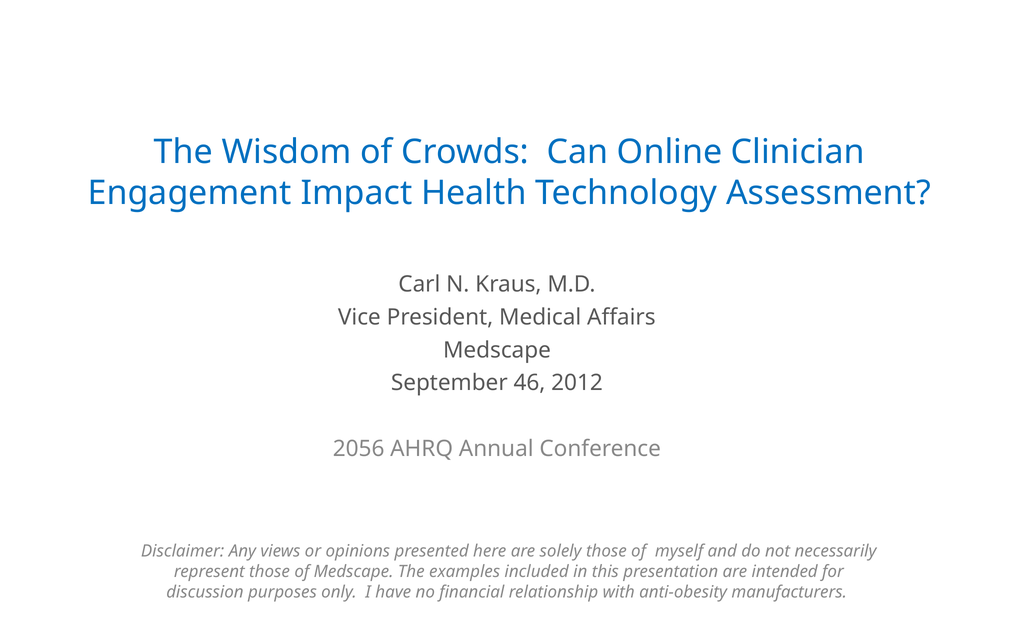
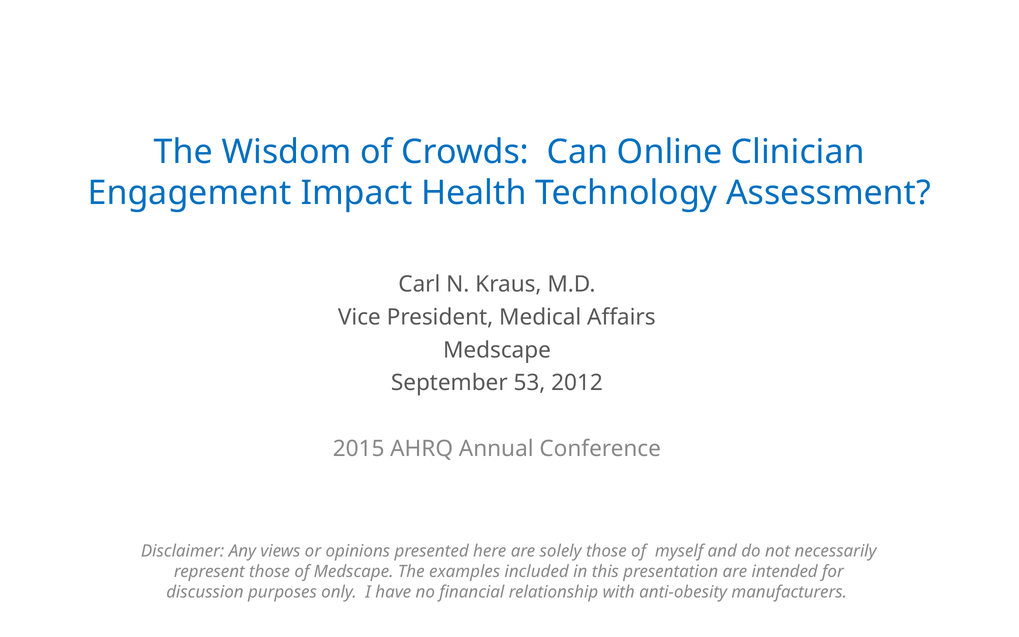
46: 46 -> 53
2056: 2056 -> 2015
